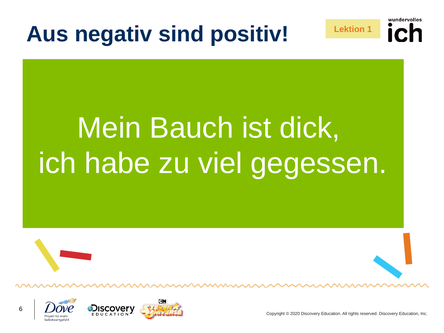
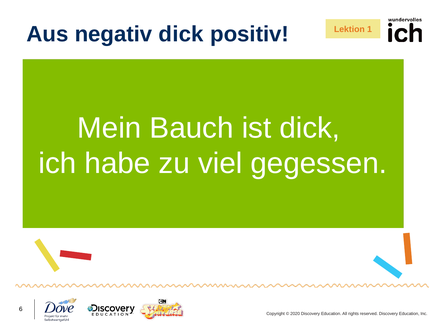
negativ sind: sind -> dick
